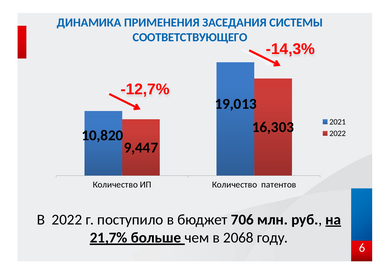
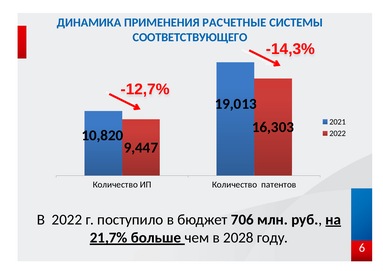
ЗАСЕДАНИЯ: ЗАСЕДАНИЯ -> РАСЧЕТНЫЕ
2068: 2068 -> 2028
